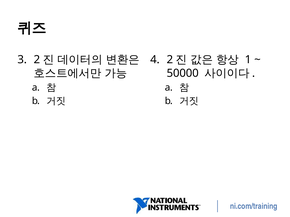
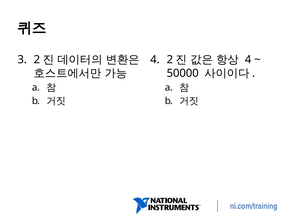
1 at (248, 60): 1 -> 4
